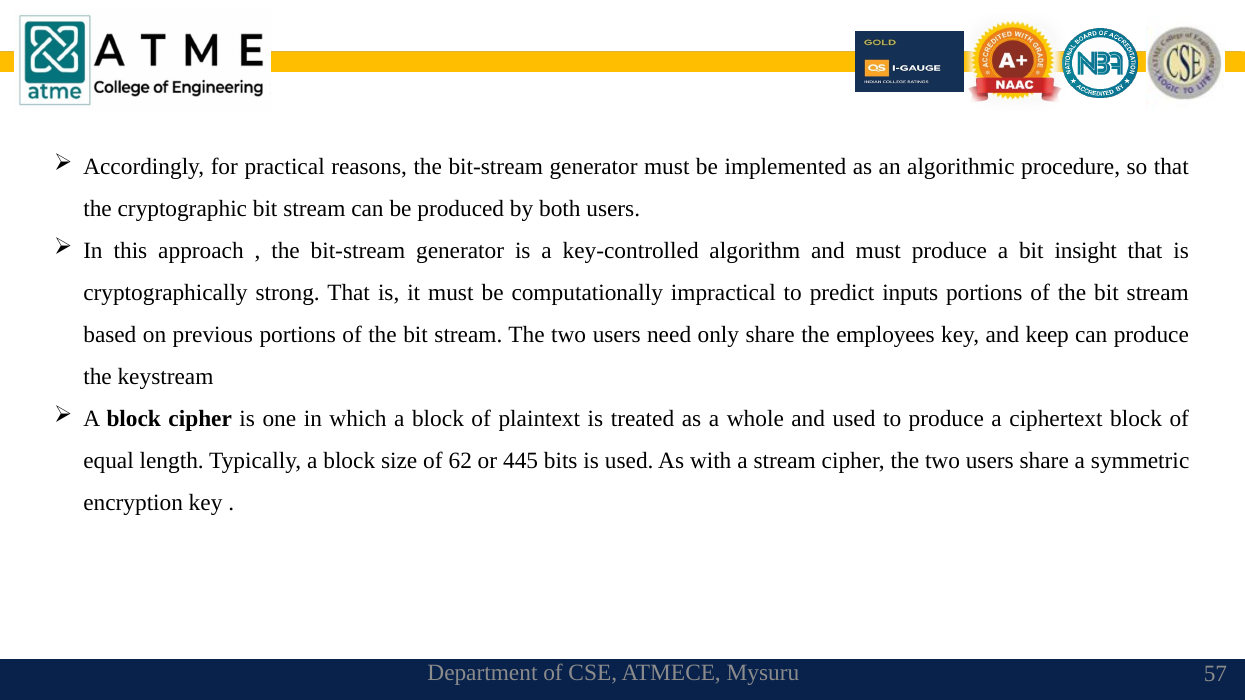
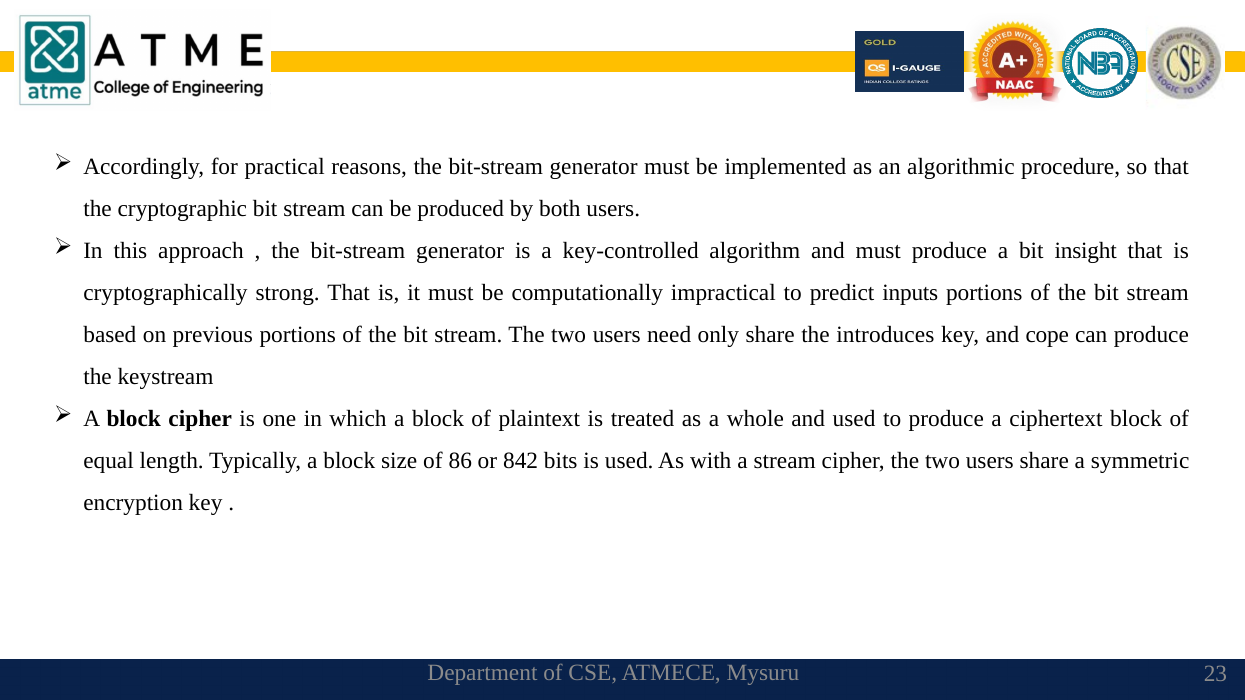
employees: employees -> introduces
keep: keep -> cope
62: 62 -> 86
445: 445 -> 842
57: 57 -> 23
